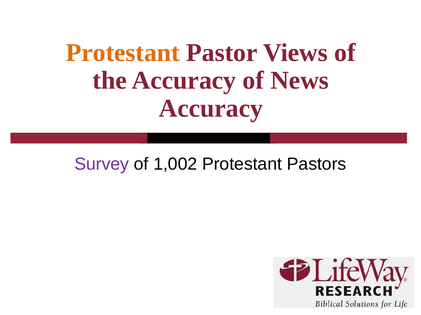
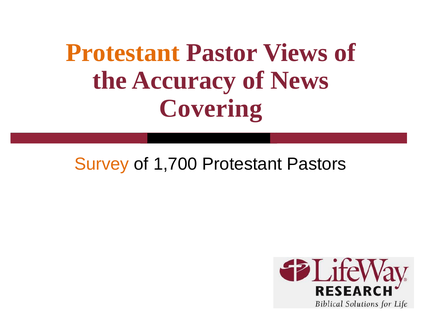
Accuracy at (211, 108): Accuracy -> Covering
Survey colour: purple -> orange
1,002: 1,002 -> 1,700
